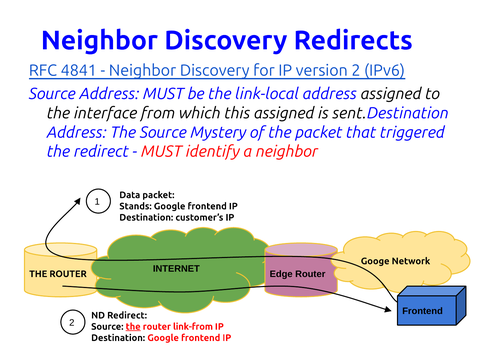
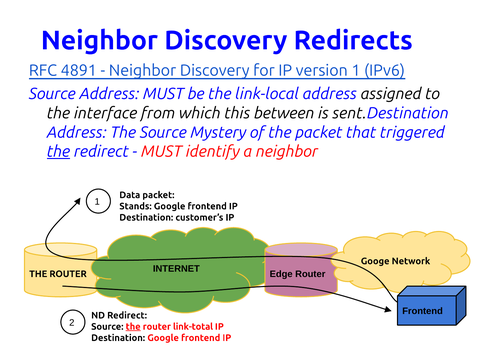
4841: 4841 -> 4891
version 2: 2 -> 1
this assigned: assigned -> between
the at (59, 152) underline: none -> present
link-from: link-from -> link-total
